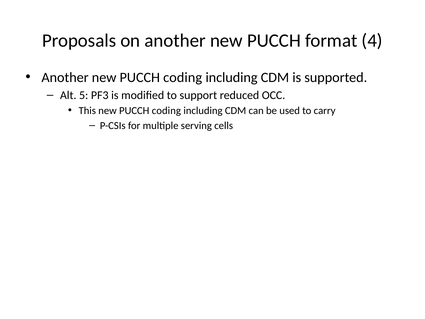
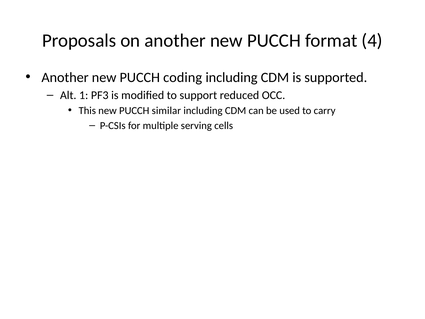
5: 5 -> 1
This new PUCCH coding: coding -> similar
